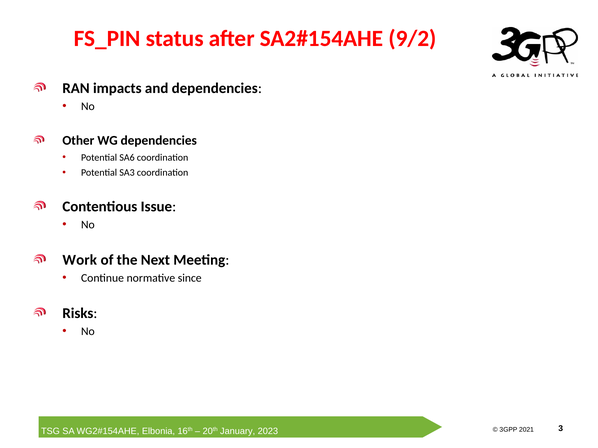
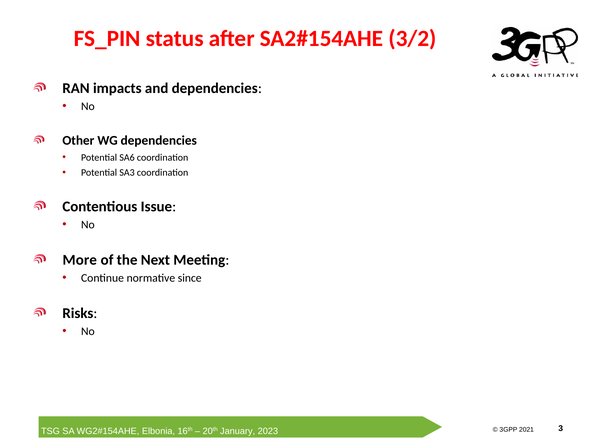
9/2: 9/2 -> 3/2
Work: Work -> More
